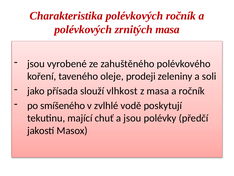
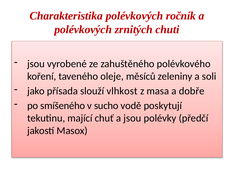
zrnitých masa: masa -> chuti
prodeji: prodeji -> měsíců
a ročník: ročník -> dobře
zvlhlé: zvlhlé -> sucho
